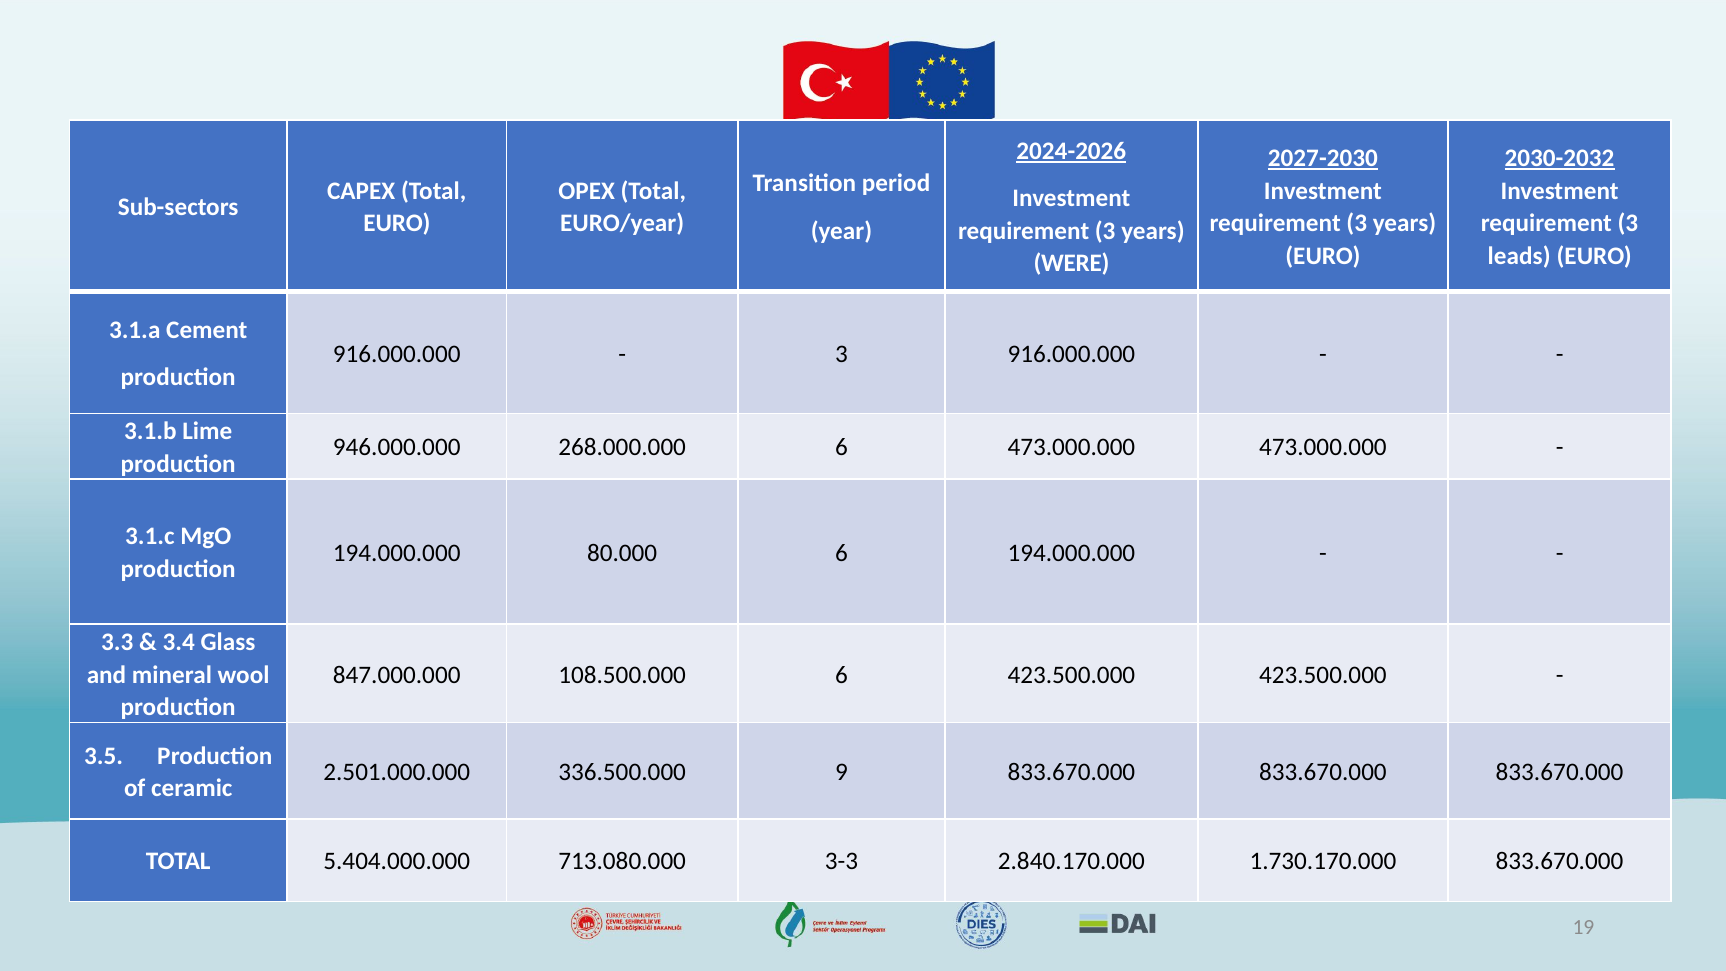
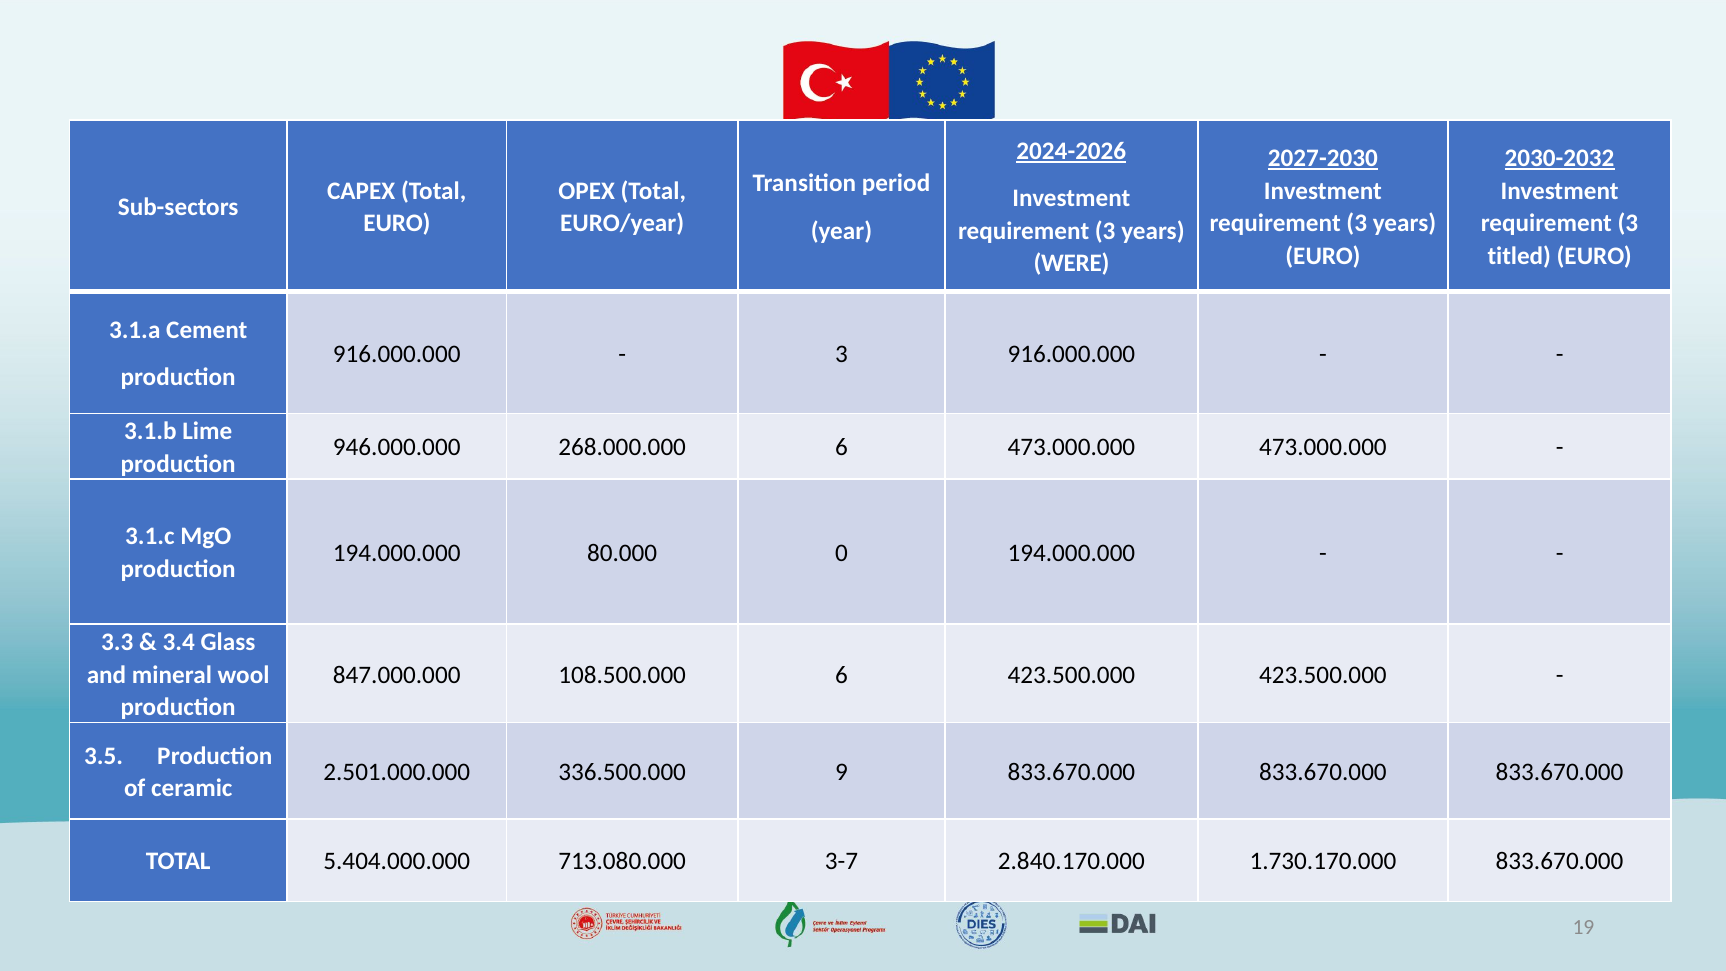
leads: leads -> titled
80.000 6: 6 -> 0
3-3: 3-3 -> 3-7
